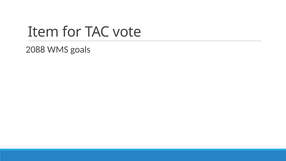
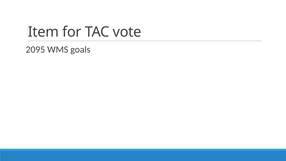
2088: 2088 -> 2095
